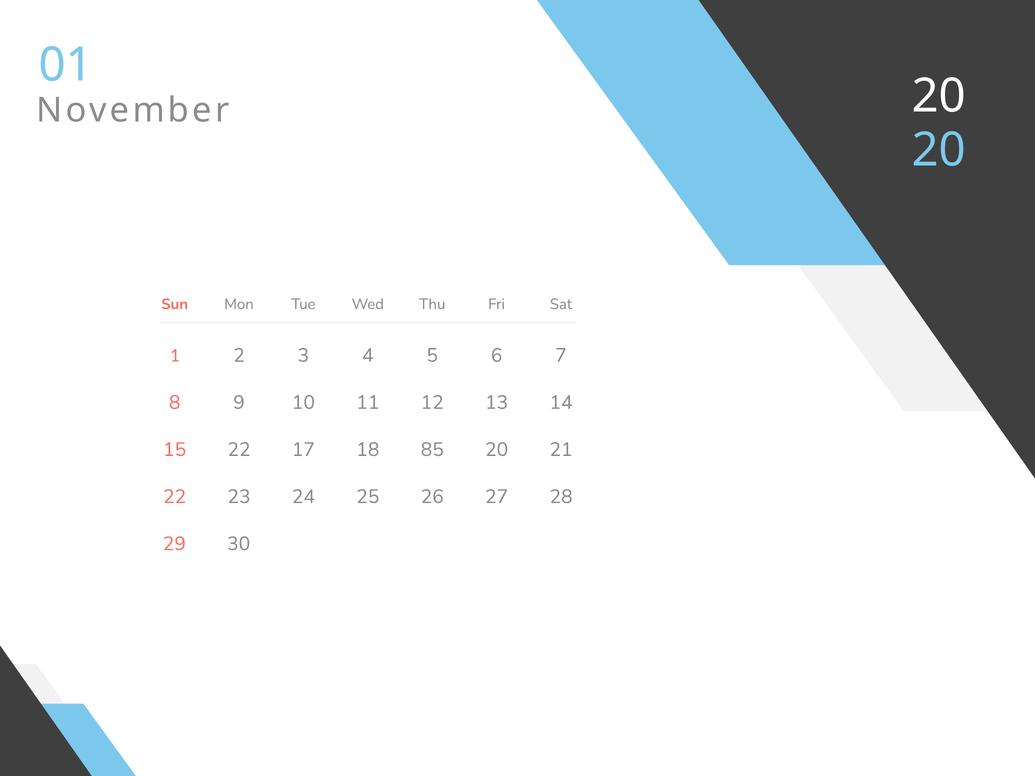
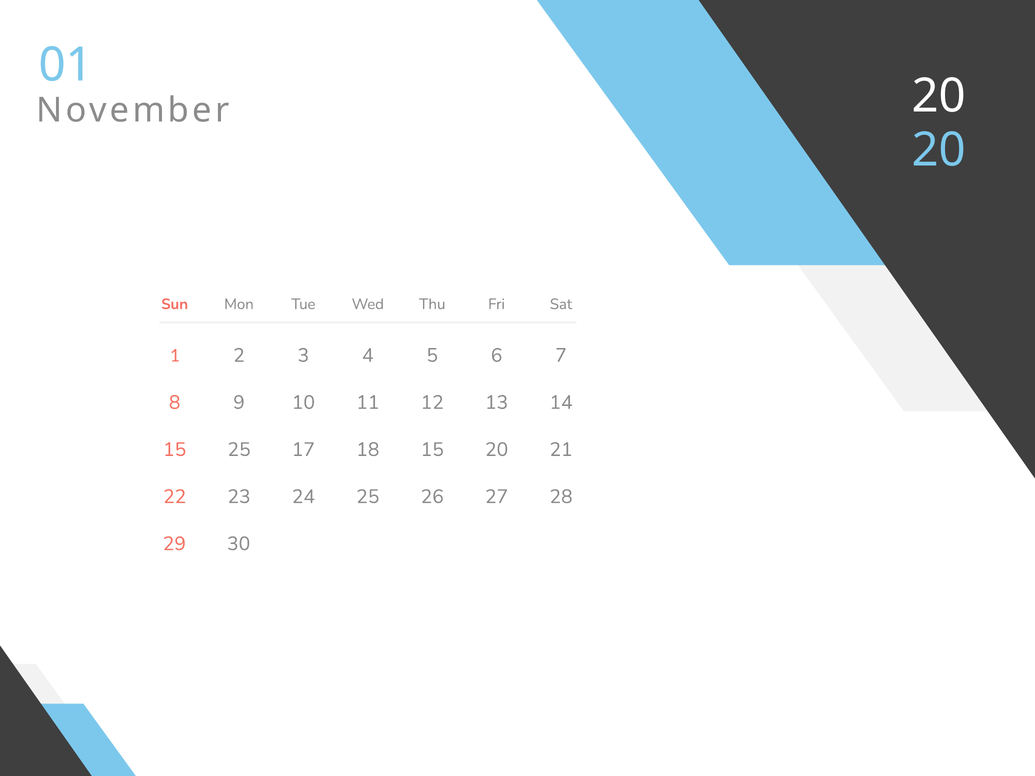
15 22: 22 -> 25
18 85: 85 -> 15
